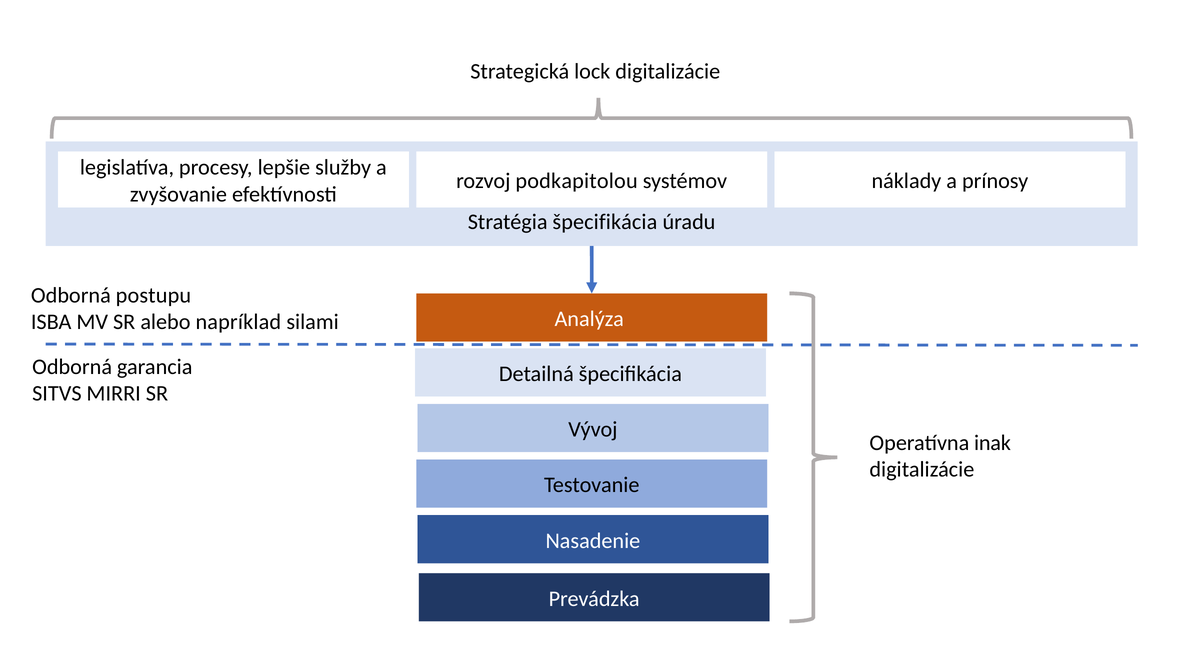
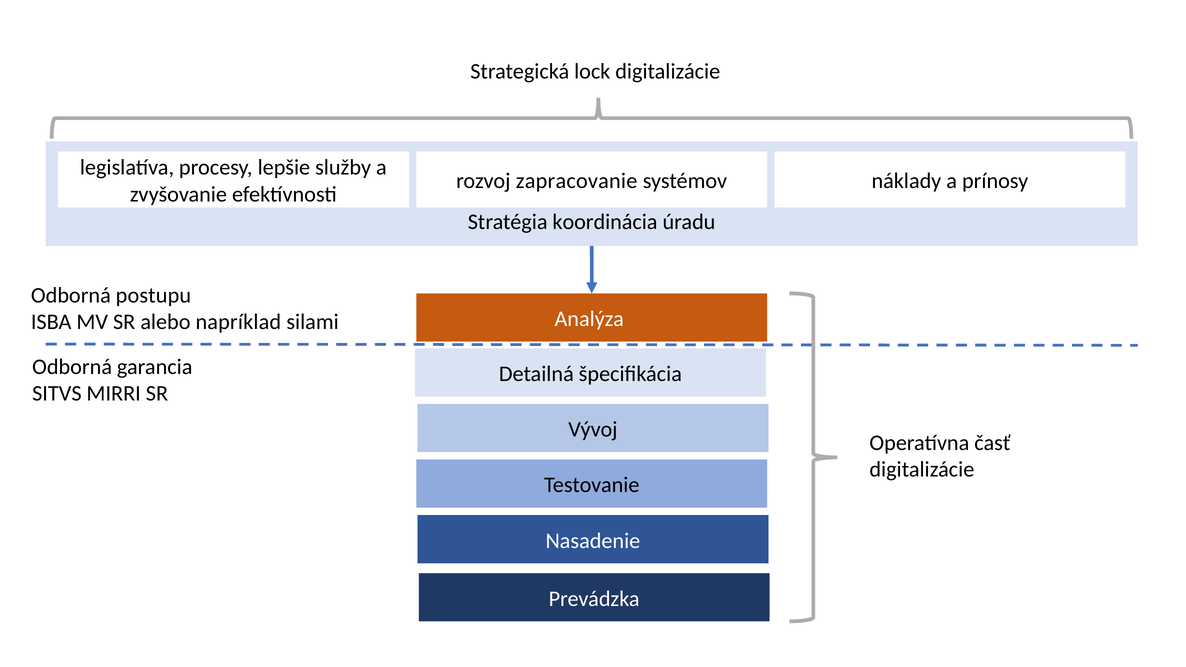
podkapitolou: podkapitolou -> zapracovanie
Stratégia špecifikácia: špecifikácia -> koordinácia
inak: inak -> časť
